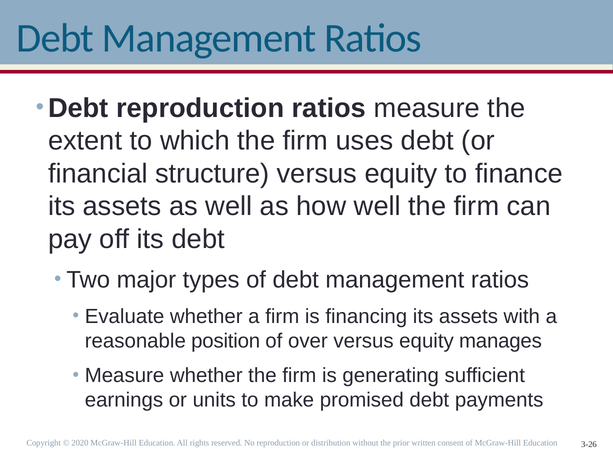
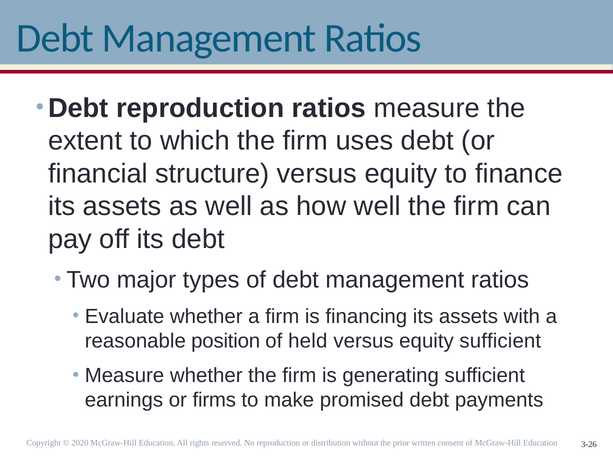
over: over -> held
equity manages: manages -> sufficient
units: units -> firms
